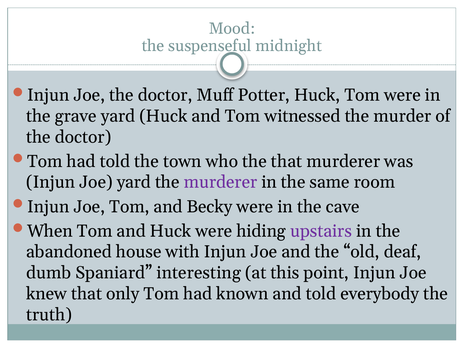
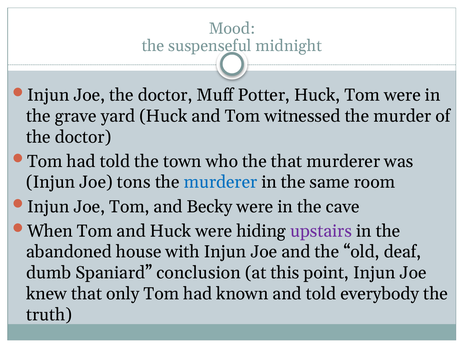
Joe yard: yard -> tons
murderer at (220, 182) colour: purple -> blue
interesting: interesting -> conclusion
